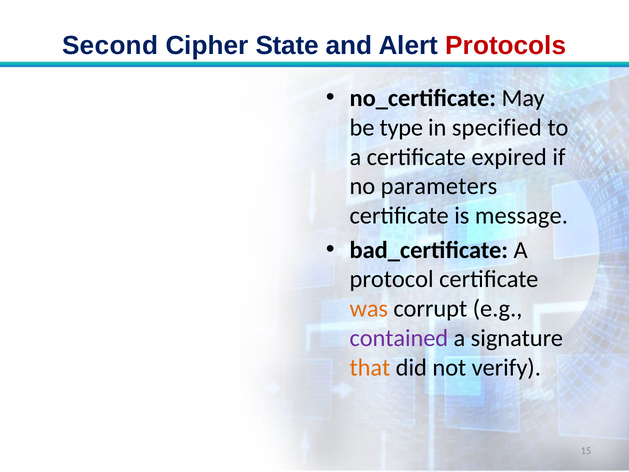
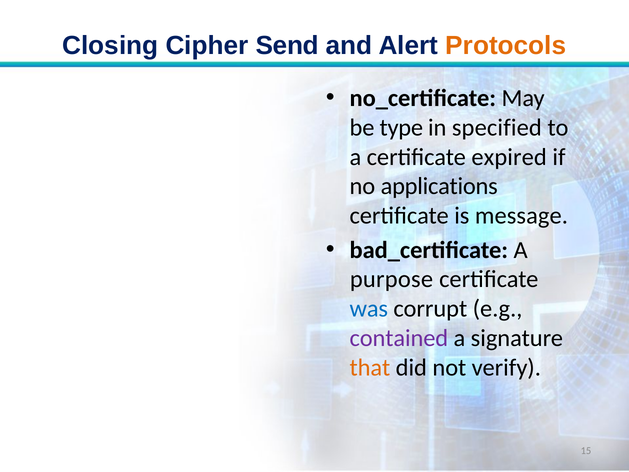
Second: Second -> Closing
State: State -> Send
Protocols colour: red -> orange
parameters: parameters -> applications
protocol: protocol -> purpose
was colour: orange -> blue
